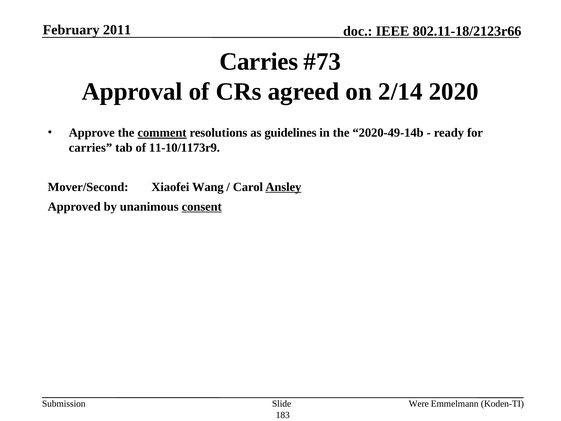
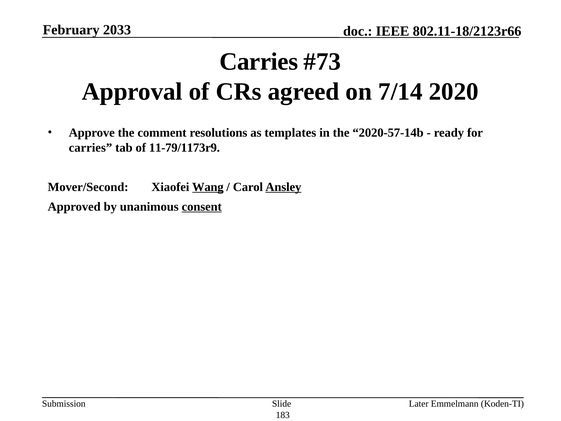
2011: 2011 -> 2033
2/14: 2/14 -> 7/14
comment underline: present -> none
guidelines: guidelines -> templates
2020-49-14b: 2020-49-14b -> 2020-57-14b
11-10/1173r9: 11-10/1173r9 -> 11-79/1173r9
Wang underline: none -> present
Were: Were -> Later
